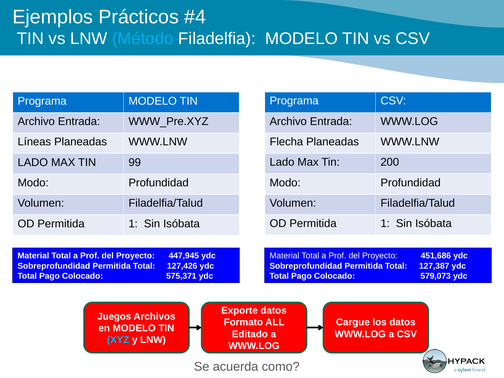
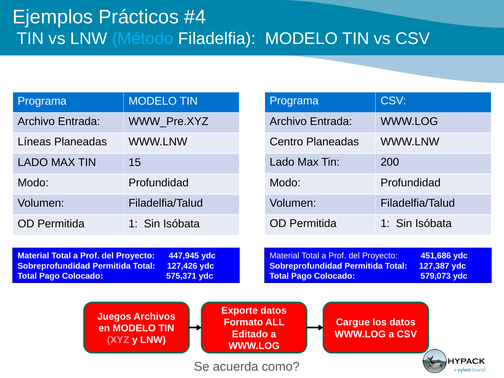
Flecha: Flecha -> Centro
99: 99 -> 15
XYZ colour: light blue -> pink
